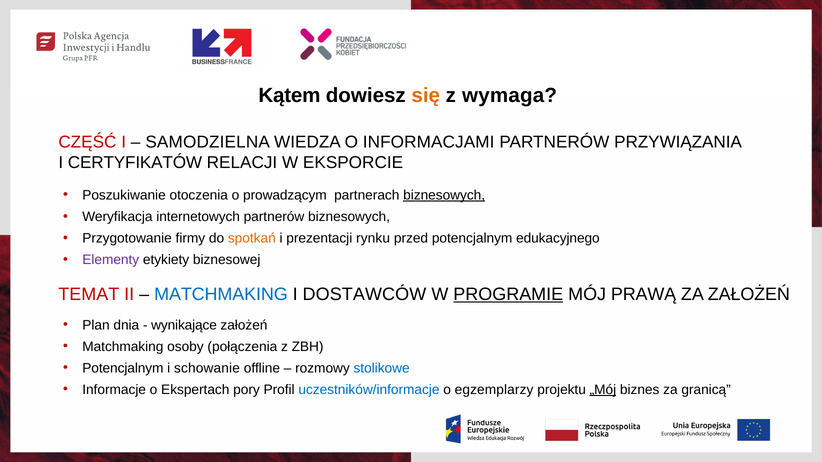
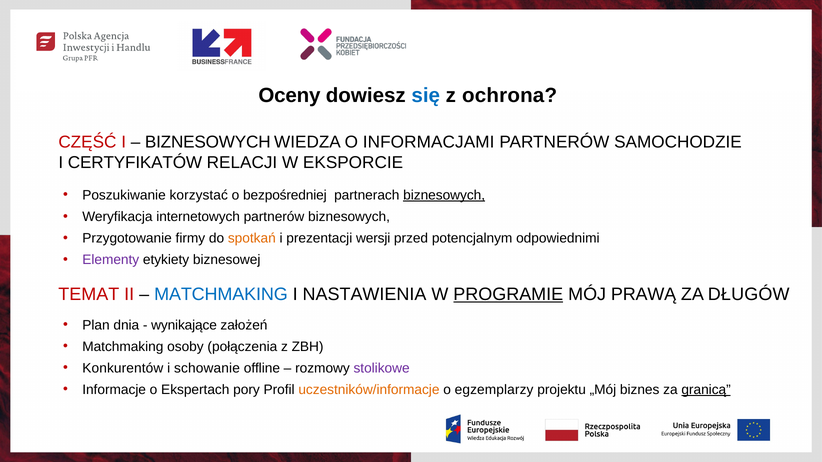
Kątem: Kątem -> Oceny
się colour: orange -> blue
wymaga: wymaga -> ochrona
SAMODZIELNA at (208, 142): SAMODZIELNA -> BIZNESOWYCH
PRZYWIĄZANIA: PRZYWIĄZANIA -> SAMOCHODZIE
otoczenia: otoczenia -> korzystać
prowadzącym: prowadzącym -> bezpośredniej
rynku: rynku -> wersji
edukacyjnego: edukacyjnego -> odpowiednimi
DOSTAWCÓW: DOSTAWCÓW -> NASTAWIENIA
ZA ZAŁOŻEŃ: ZAŁOŻEŃ -> DŁUGÓW
Potencjalnym at (123, 368): Potencjalnym -> Konkurentów
stolikowe colour: blue -> purple
uczestników/informacje colour: blue -> orange
„Mój underline: present -> none
granicą underline: none -> present
